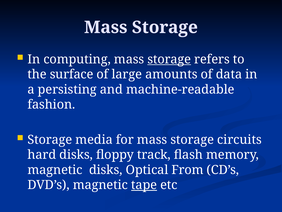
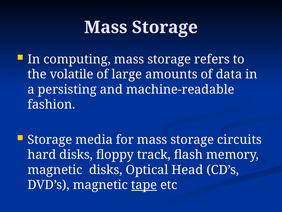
storage at (169, 59) underline: present -> none
surface: surface -> volatile
From: From -> Head
